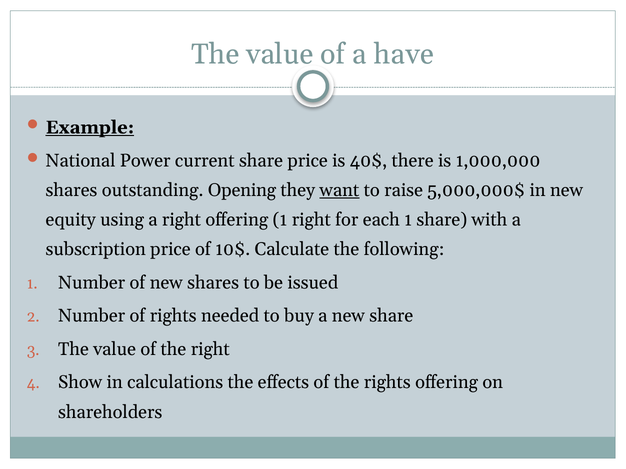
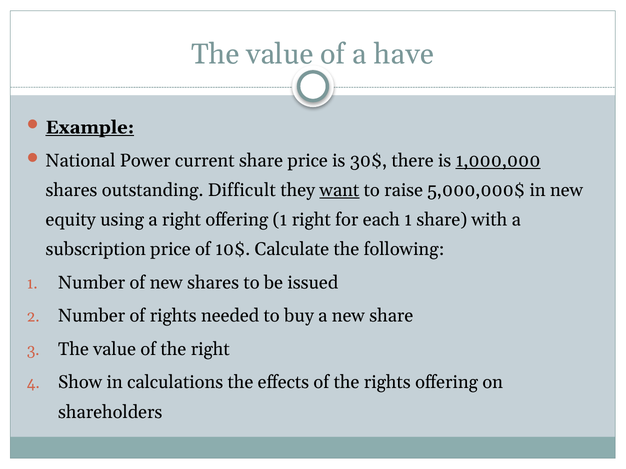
40$: 40$ -> 30$
1,000,000 underline: none -> present
Opening: Opening -> Difficult
